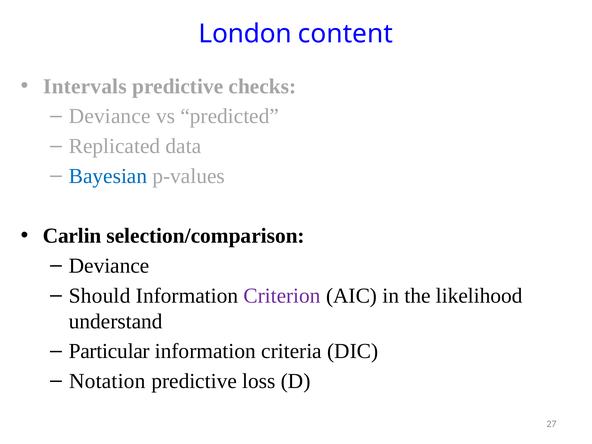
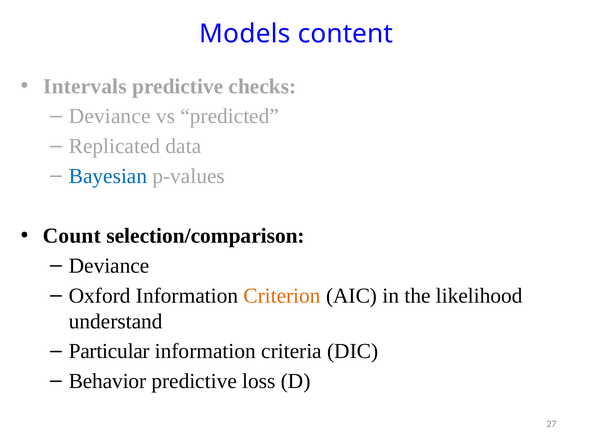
London: London -> Models
Carlin: Carlin -> Count
Should: Should -> Oxford
Criterion colour: purple -> orange
Notation: Notation -> Behavior
